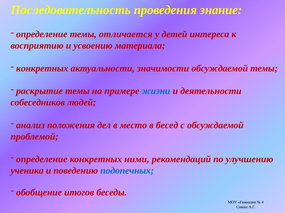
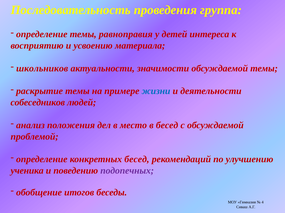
знание: знание -> группа
отличается: отличается -> равноправия
конкретных at (42, 69): конкретных -> школьников
конкретных ними: ними -> бесед
подопечных colour: blue -> purple
